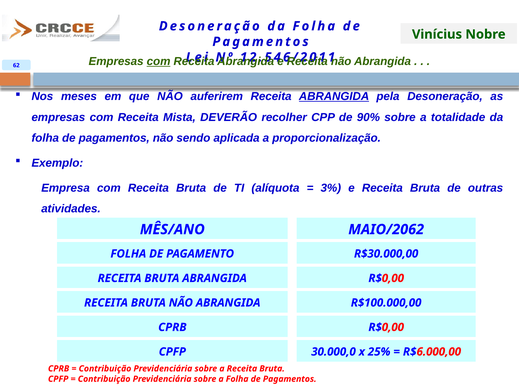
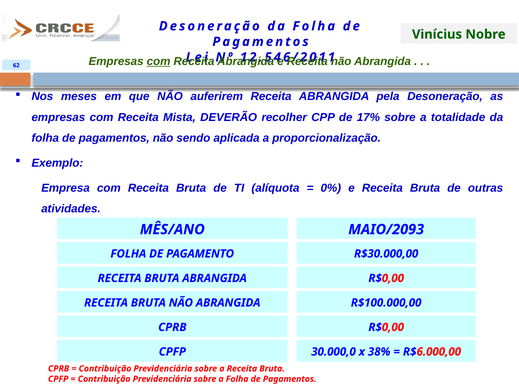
ABRANGIDA at (334, 97) underline: present -> none
90%: 90% -> 17%
3%: 3% -> 0%
MAIO/2062: MAIO/2062 -> MAIO/2093
25%: 25% -> 38%
